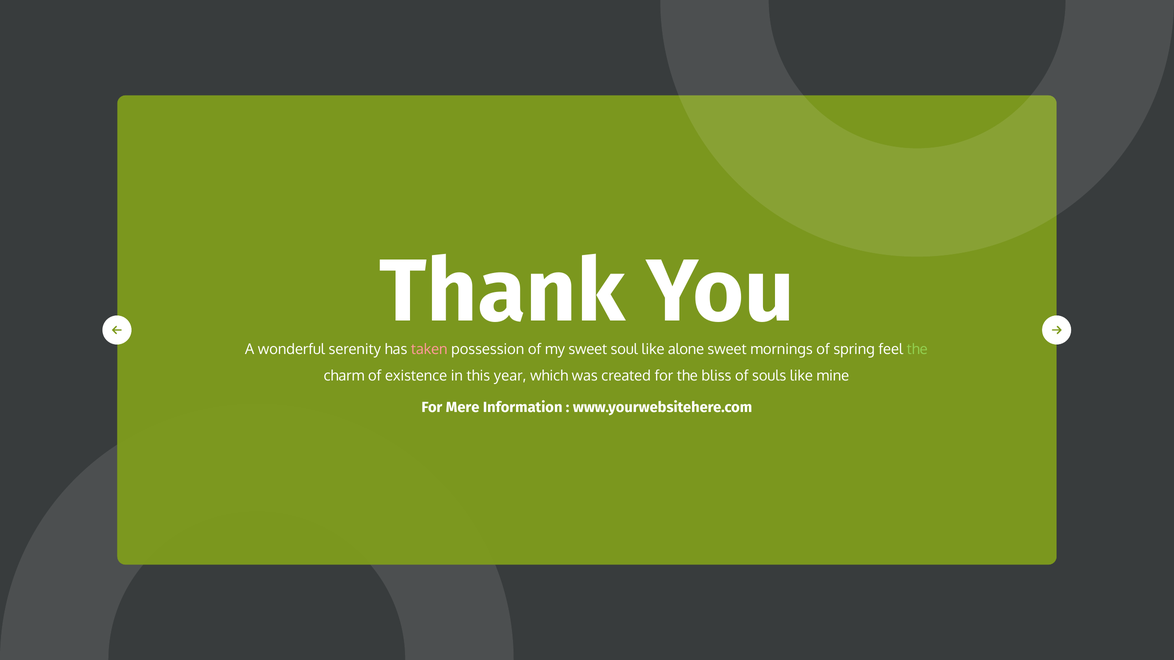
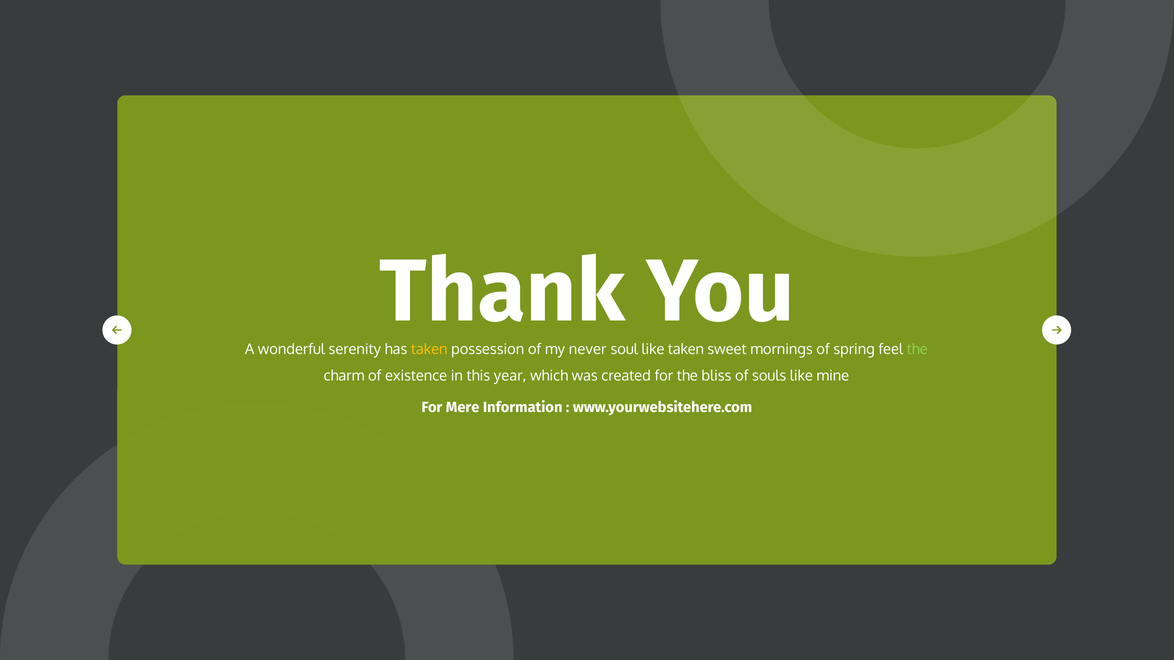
taken at (429, 350) colour: pink -> yellow
my sweet: sweet -> never
like alone: alone -> taken
